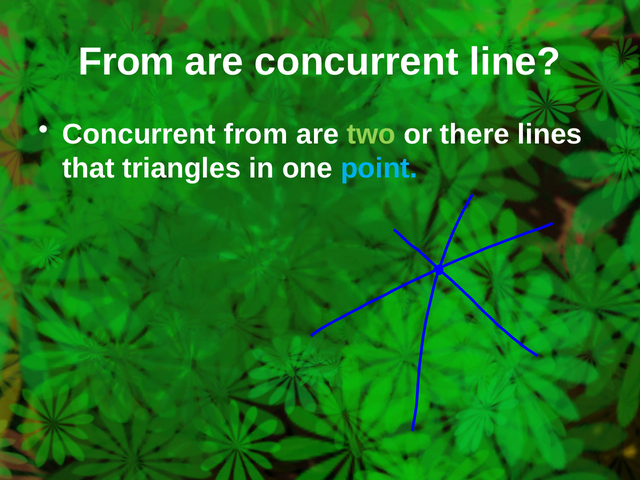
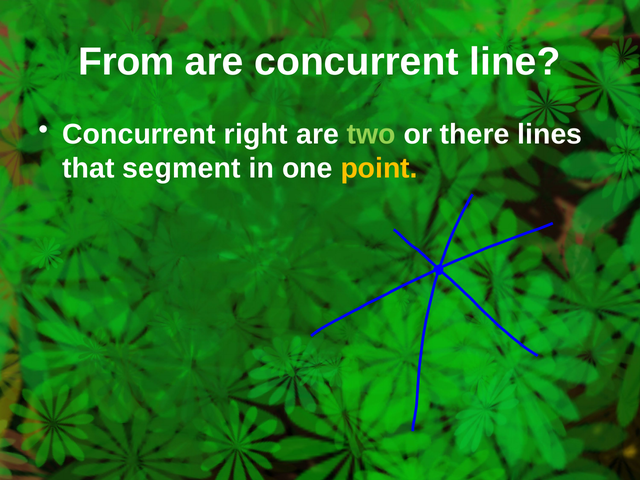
Concurrent from: from -> right
triangles: triangles -> segment
point colour: light blue -> yellow
